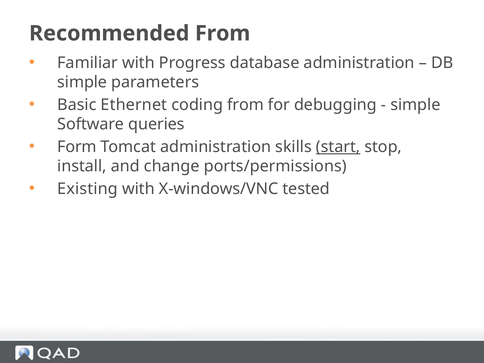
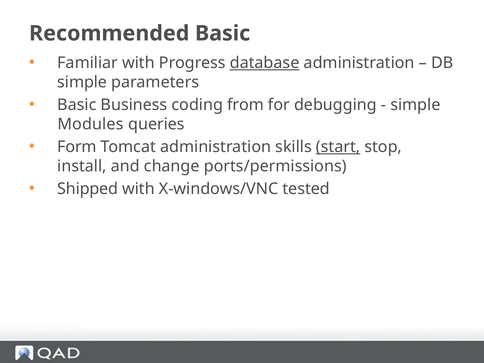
Recommended From: From -> Basic
database underline: none -> present
Ethernet: Ethernet -> Business
Software: Software -> Modules
Existing: Existing -> Shipped
